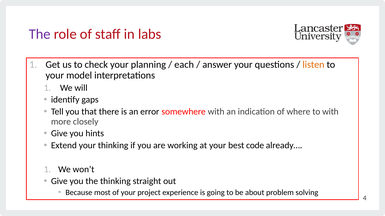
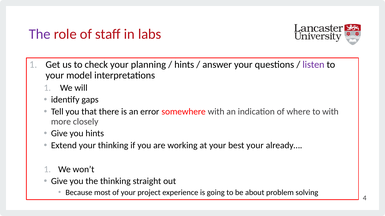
each at (184, 65): each -> hints
listen colour: orange -> purple
best code: code -> your
